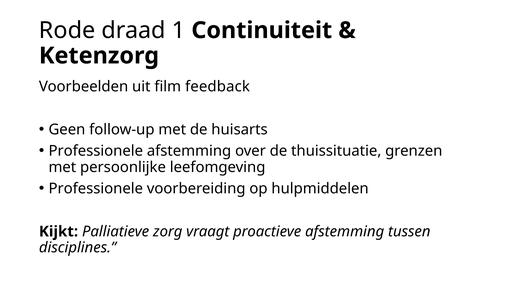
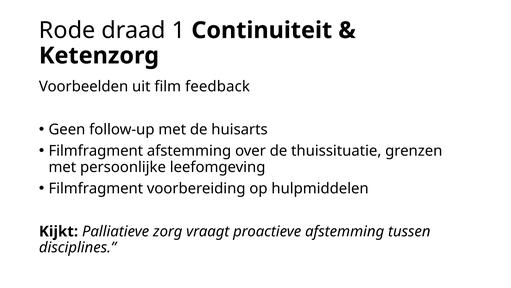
Professionele at (96, 151): Professionele -> Filmfragment
Professionele at (96, 188): Professionele -> Filmfragment
